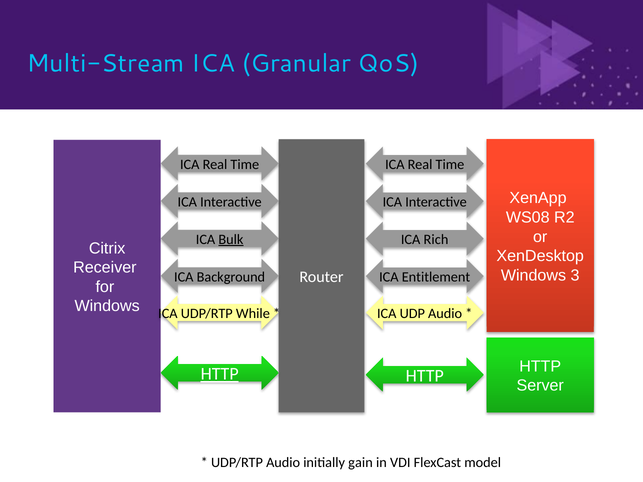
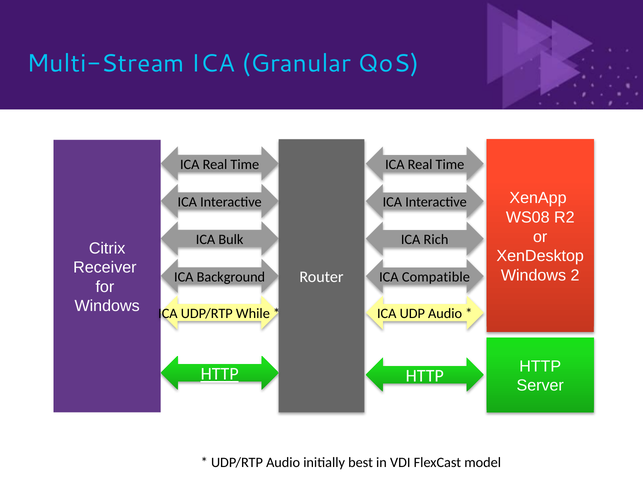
Bulk underline: present -> none
3: 3 -> 2
Entitlement: Entitlement -> Compatible
gain: gain -> best
